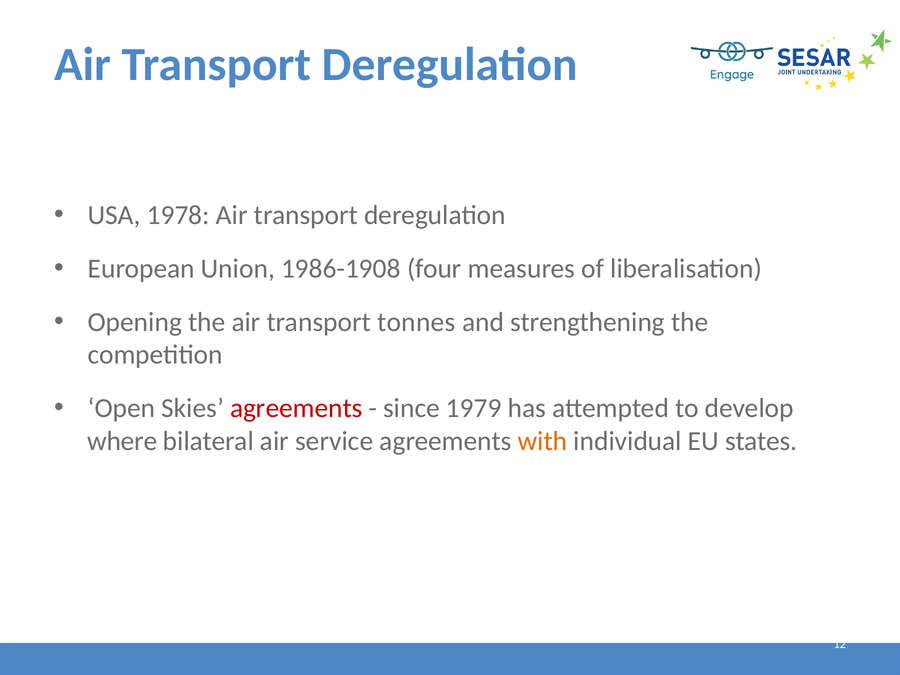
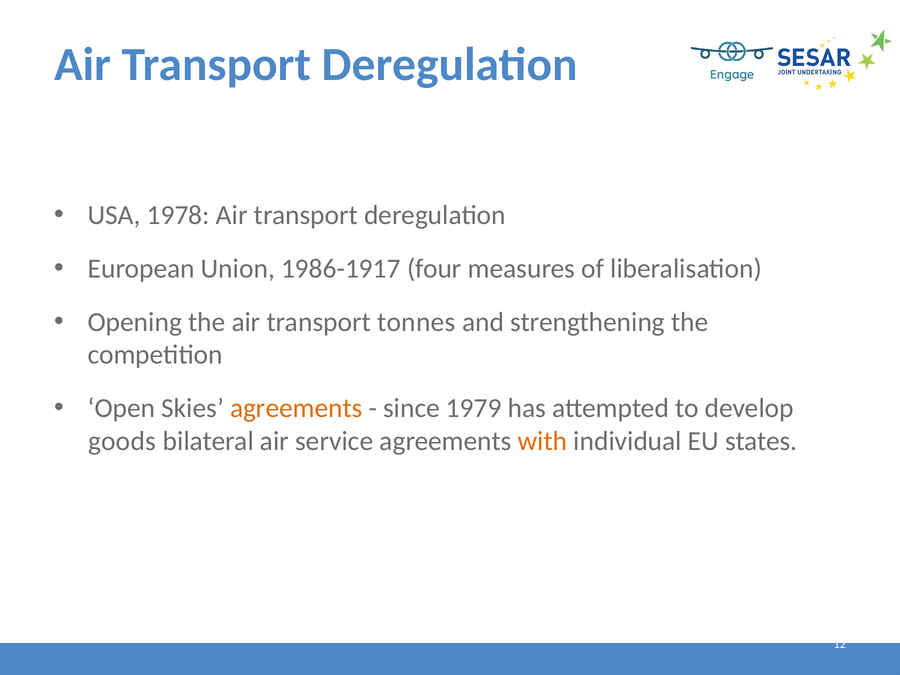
1986-1908: 1986-1908 -> 1986-1917
agreements at (296, 408) colour: red -> orange
where: where -> goods
